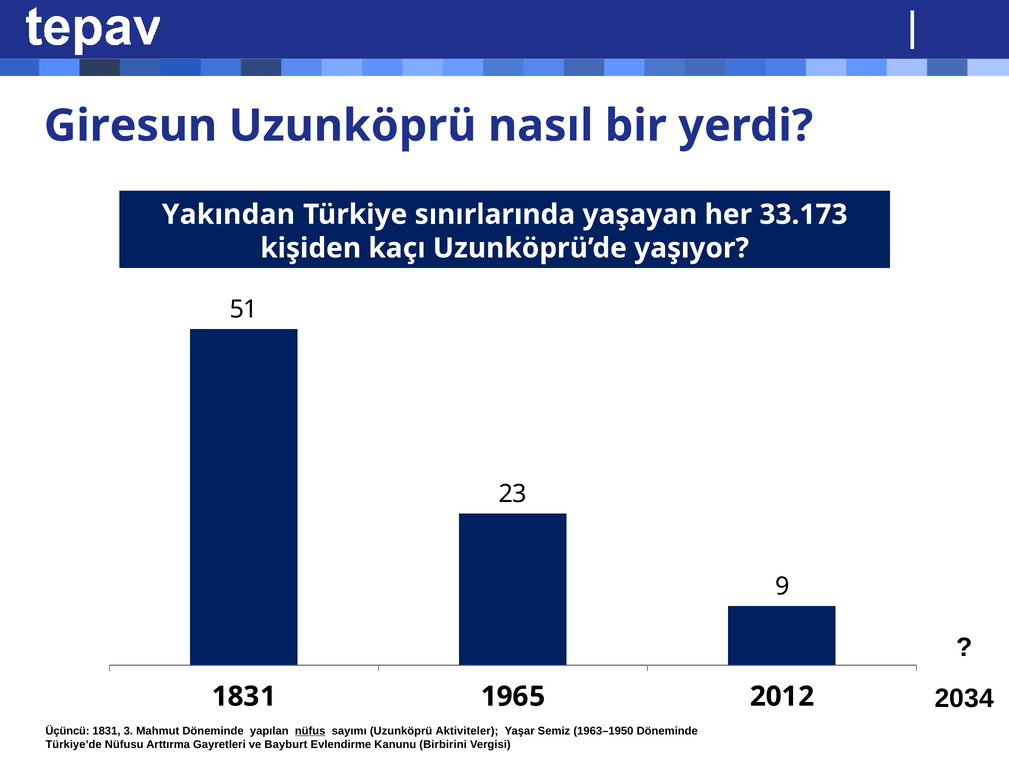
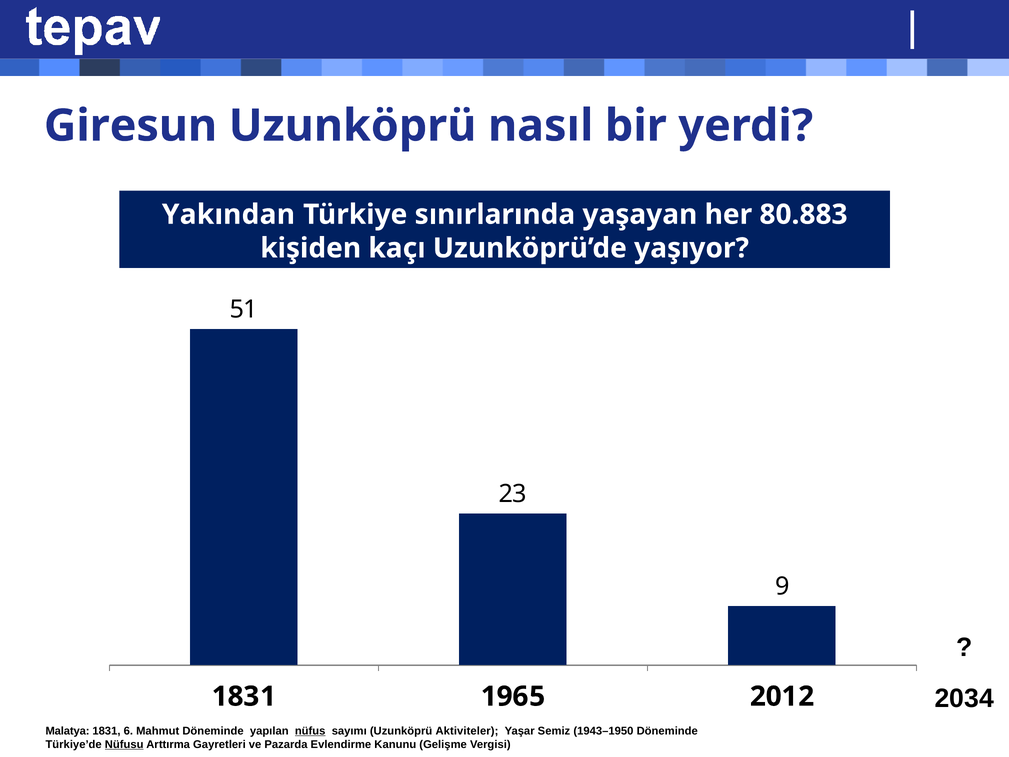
33.173: 33.173 -> 80.883
Üçüncü: Üçüncü -> Malatya
3: 3 -> 6
1963–1950: 1963–1950 -> 1943–1950
Nüfusu underline: none -> present
Bayburt: Bayburt -> Pazarda
Birbirini: Birbirini -> Gelişme
